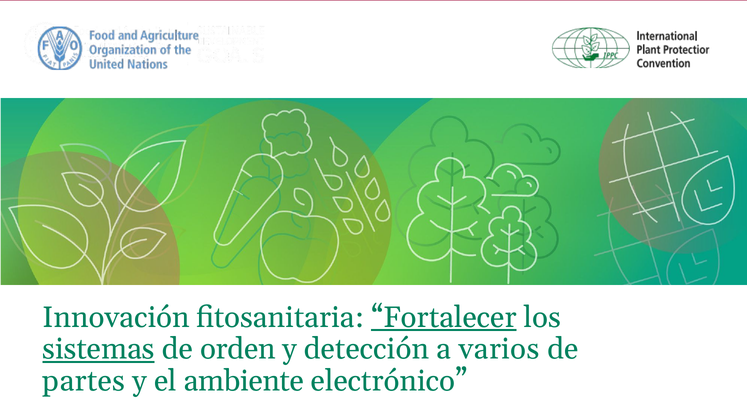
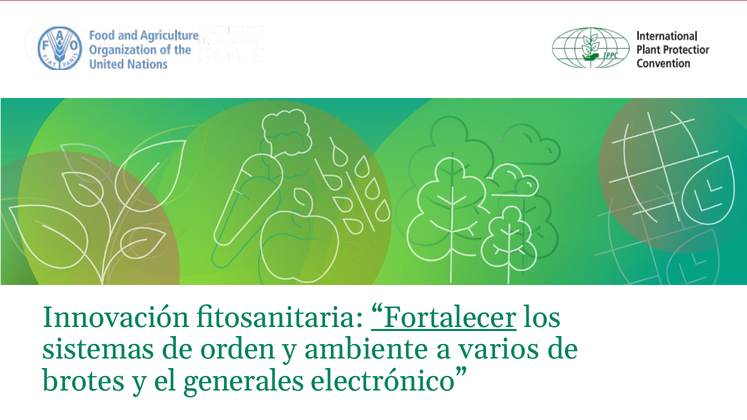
sistemas underline: present -> none
detección: detección -> ambiente
partes: partes -> brotes
ambiente: ambiente -> generales
